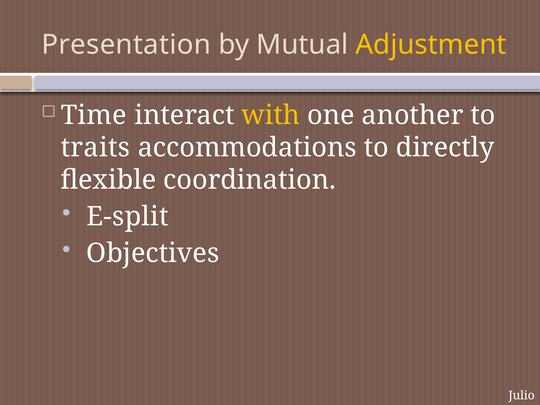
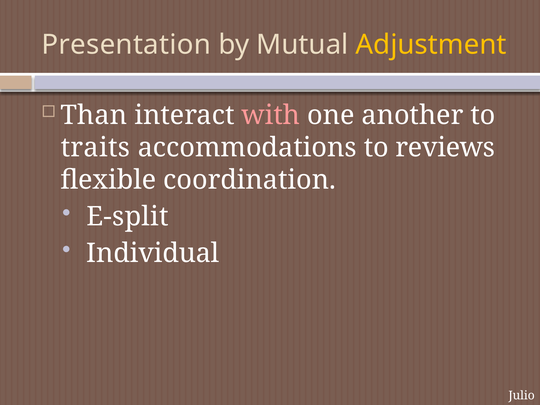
Time: Time -> Than
with colour: yellow -> pink
directly: directly -> reviews
Objectives: Objectives -> Individual
